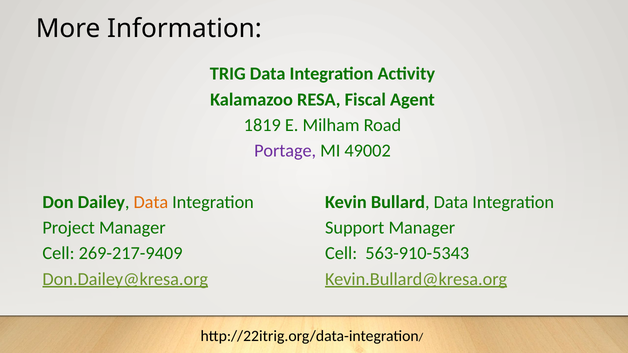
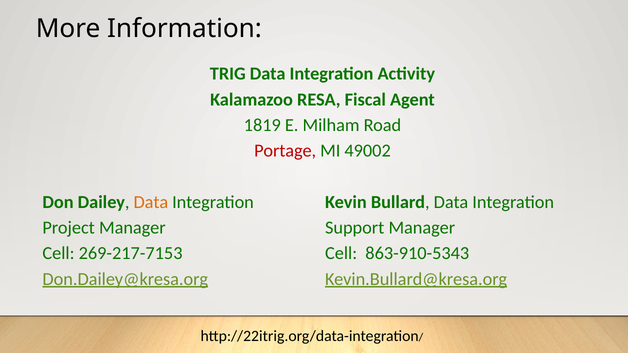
Portage colour: purple -> red
269-217-9409: 269-217-9409 -> 269-217-7153
563-910-5343: 563-910-5343 -> 863-910-5343
